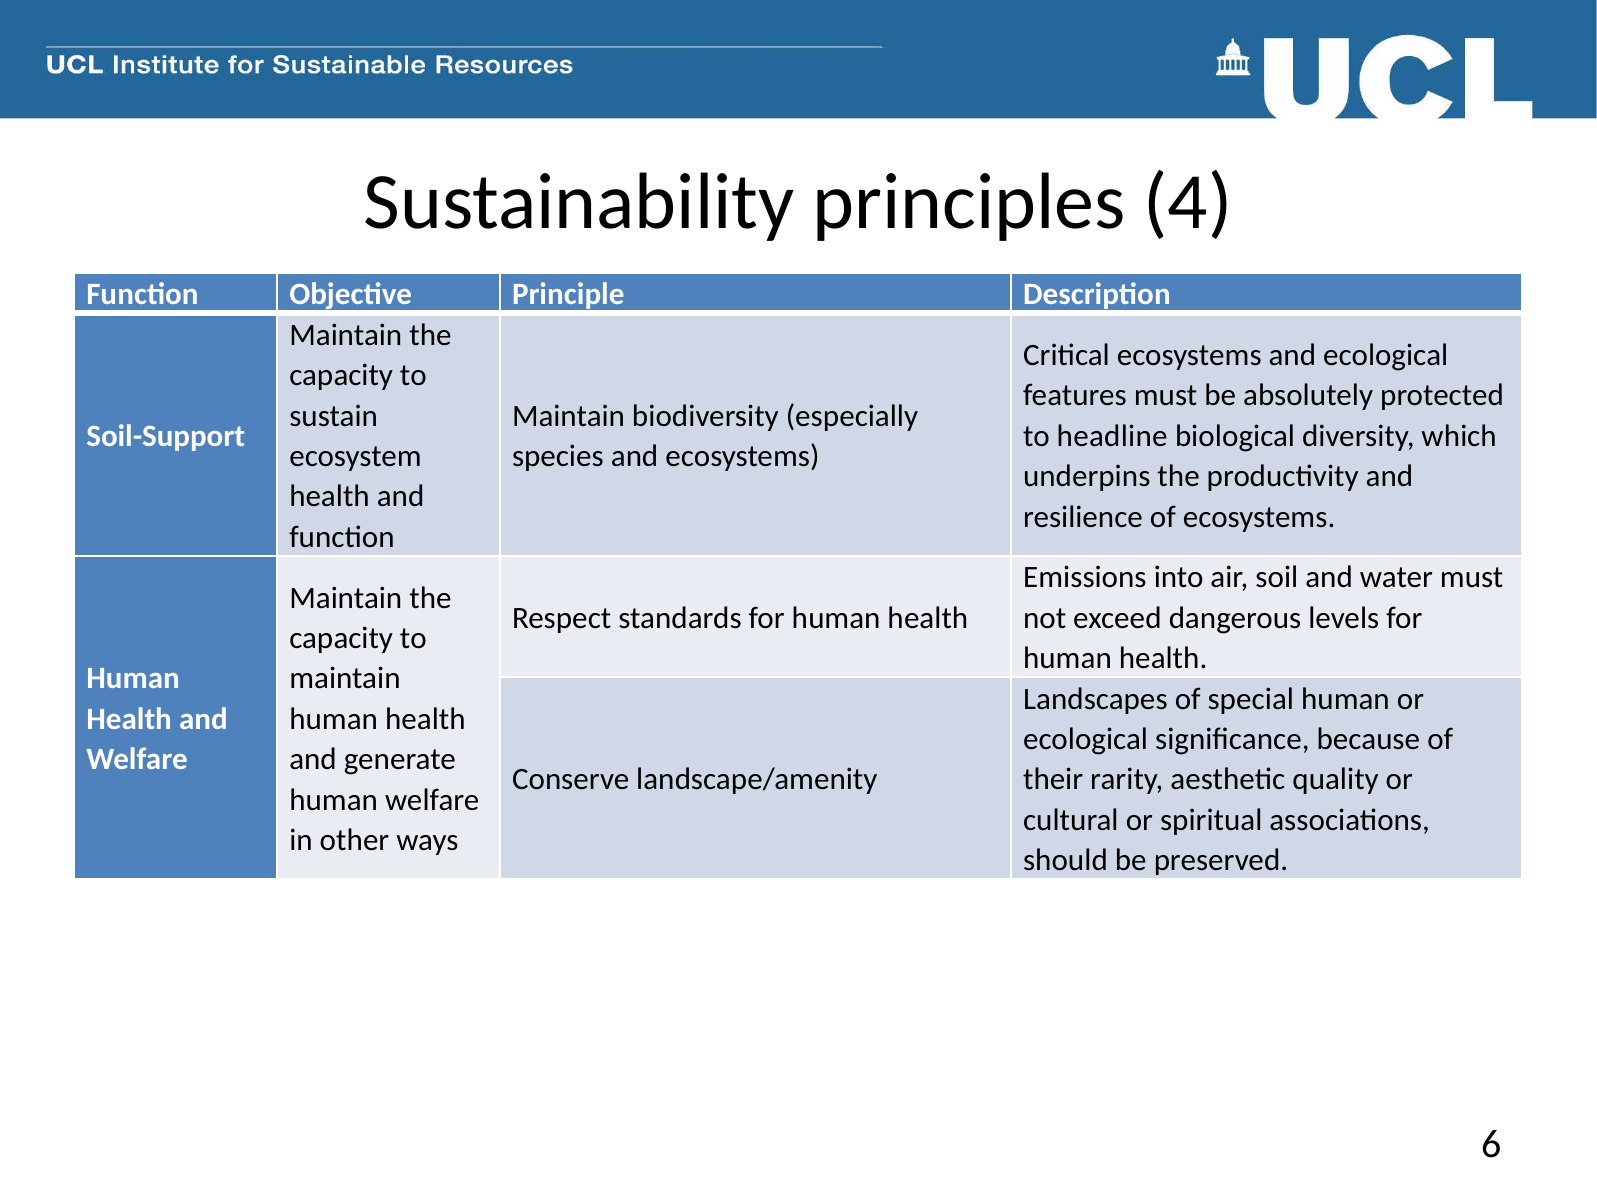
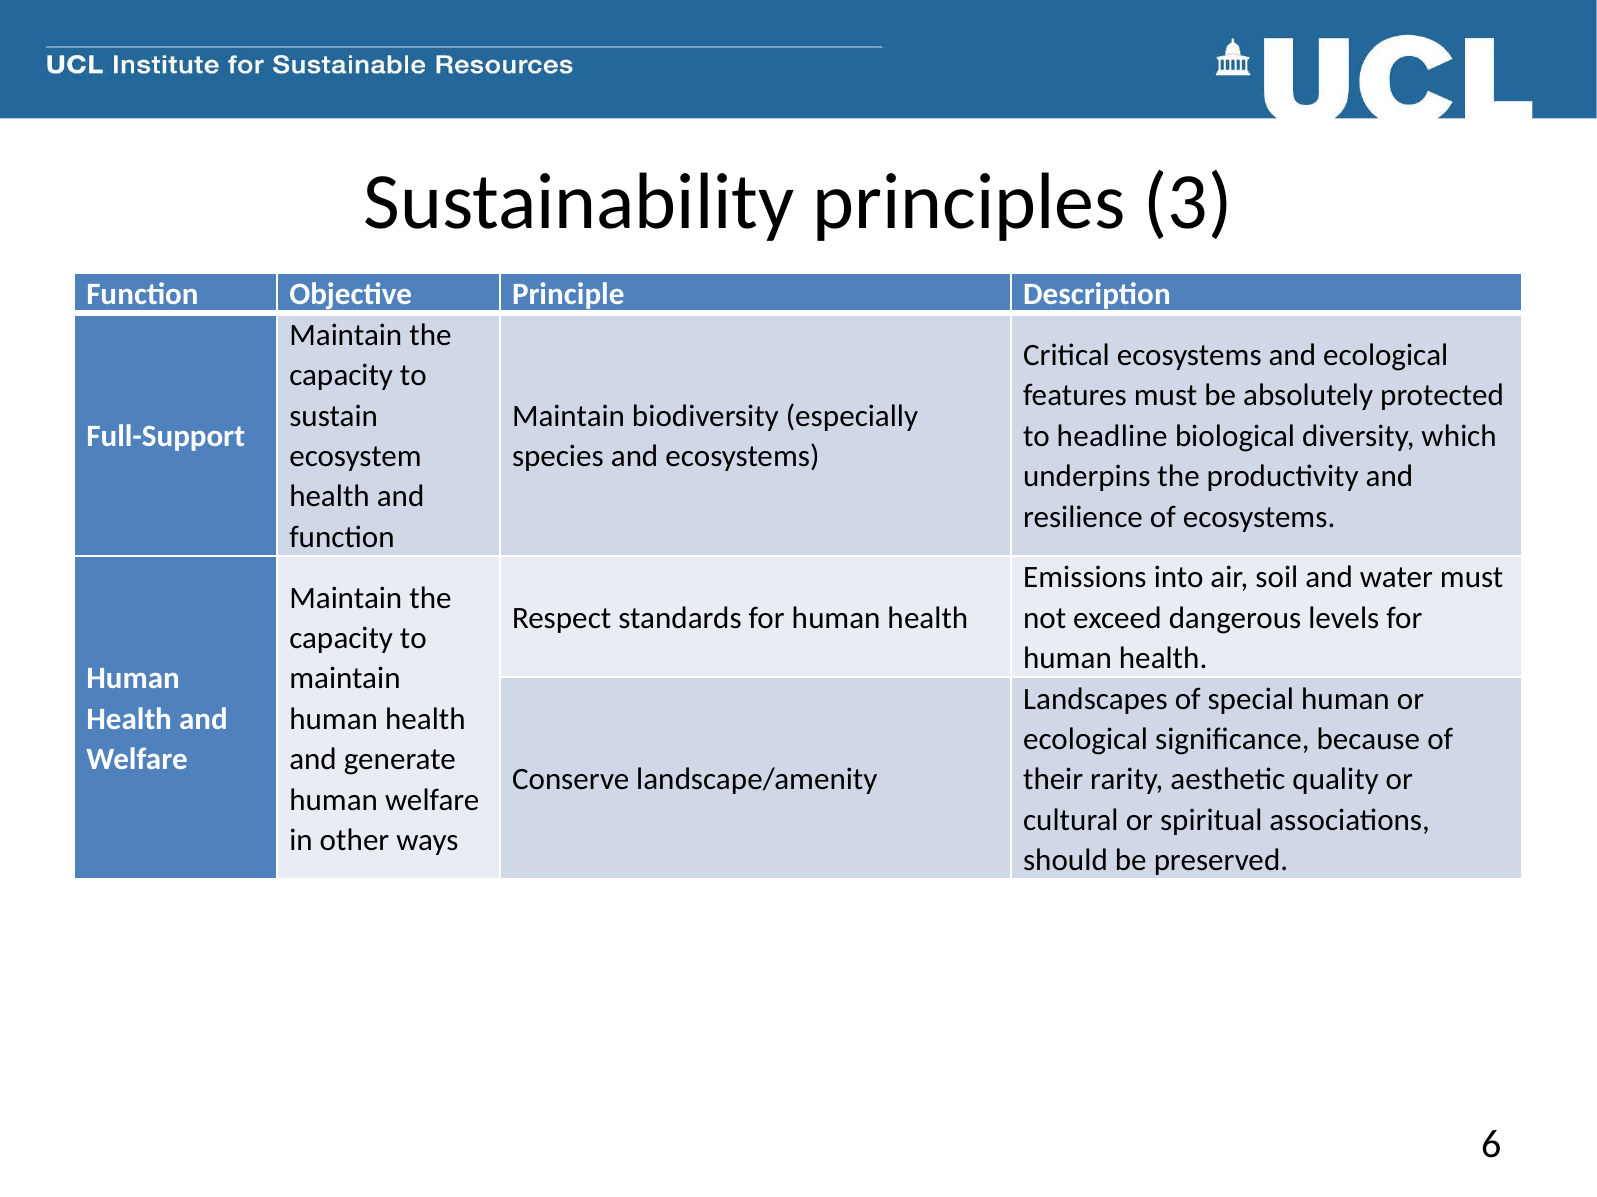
4: 4 -> 3
Soil-Support: Soil-Support -> Full-Support
